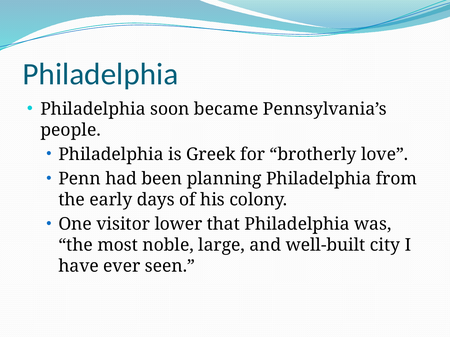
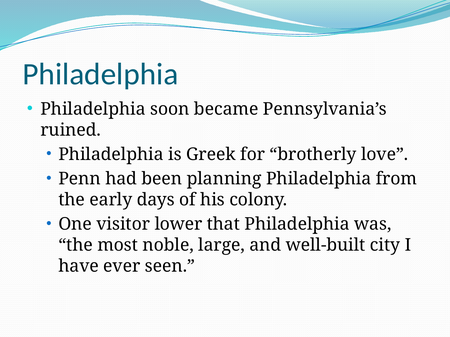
people: people -> ruined
